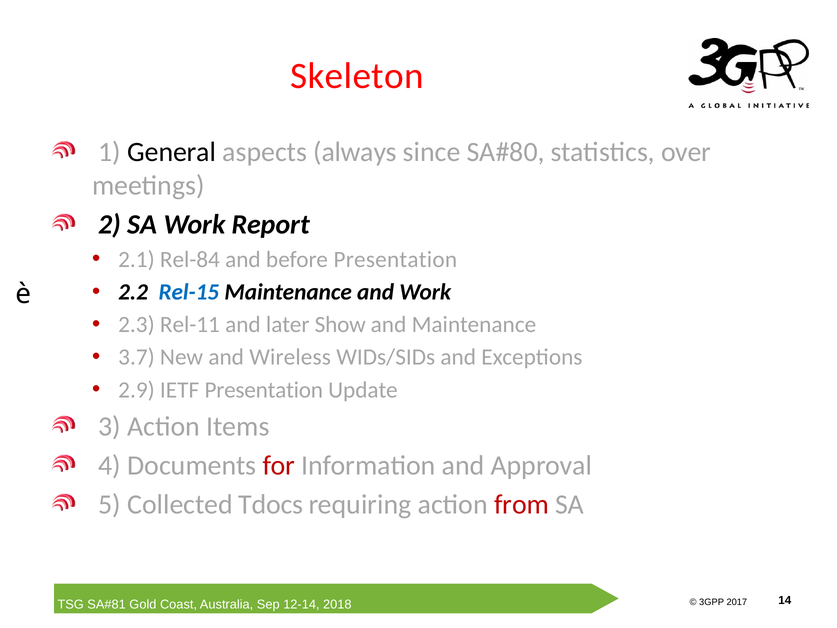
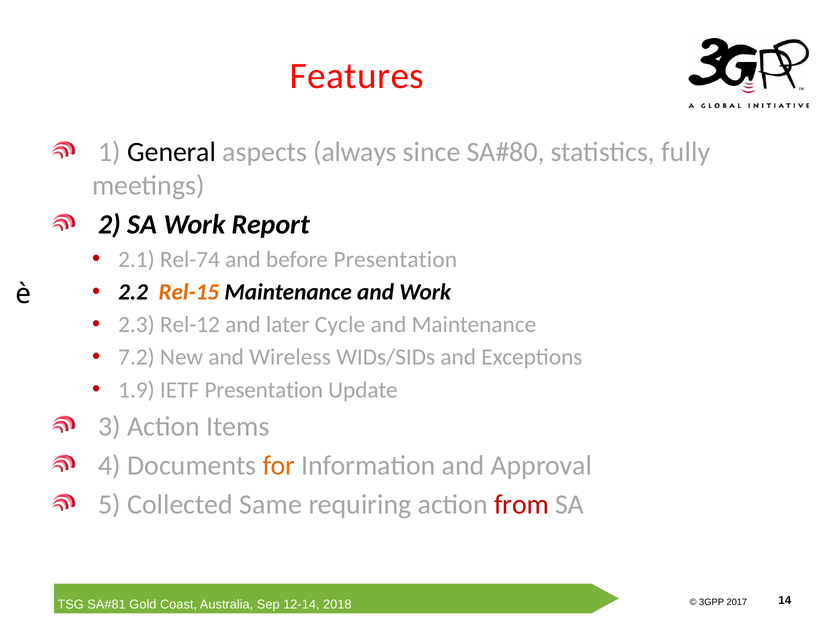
Skeleton: Skeleton -> Features
over: over -> fully
Rel-84: Rel-84 -> Rel-74
Rel-15 colour: blue -> orange
Rel-11: Rel-11 -> Rel-12
Show: Show -> Cycle
3.7: 3.7 -> 7.2
2.9: 2.9 -> 1.9
for colour: red -> orange
Tdocs: Tdocs -> Same
